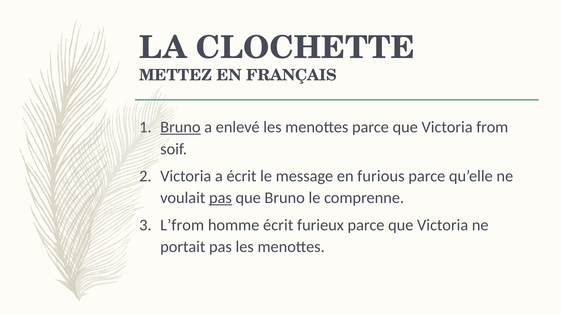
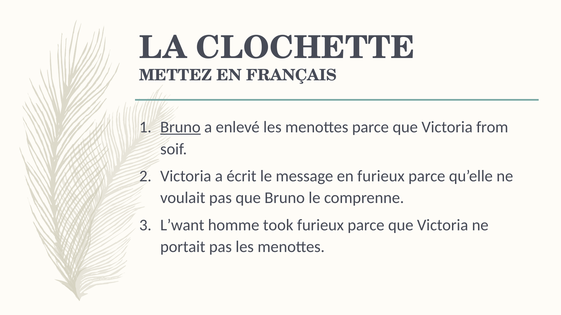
en furious: furious -> furieux
pas at (220, 198) underline: present -> none
L’from: L’from -> L’want
homme écrit: écrit -> took
